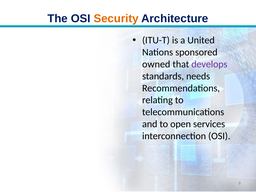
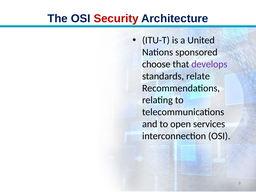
Security colour: orange -> red
owned: owned -> choose
needs: needs -> relate
